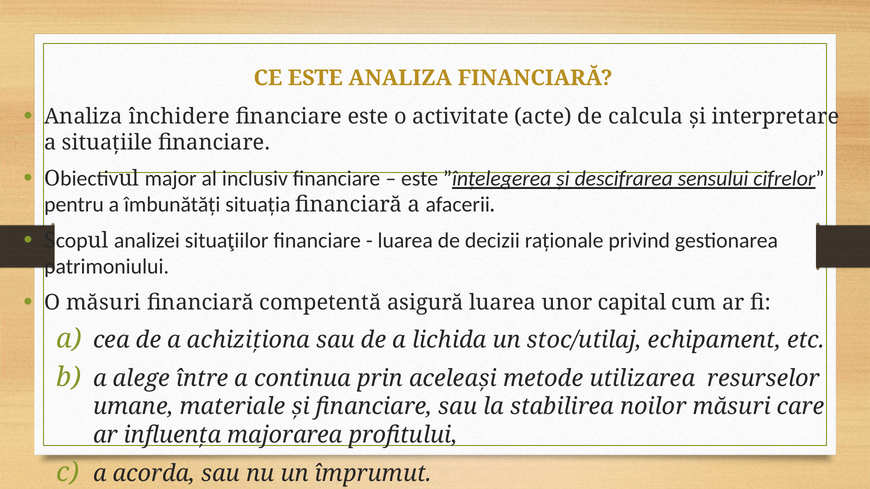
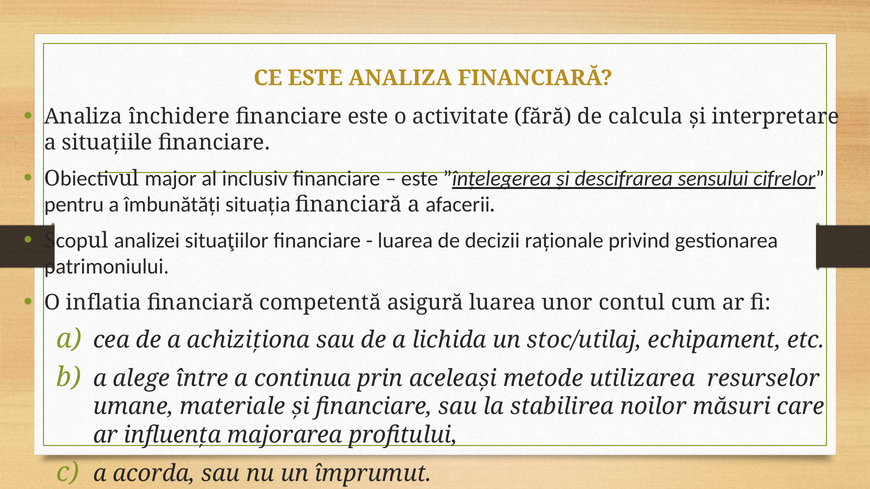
acte: acte -> fără
O măsuri: măsuri -> inflatia
capital: capital -> contul
